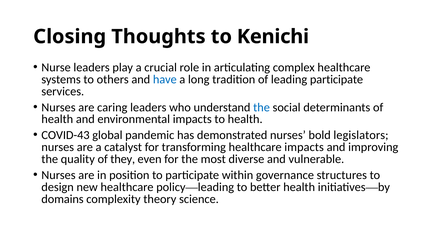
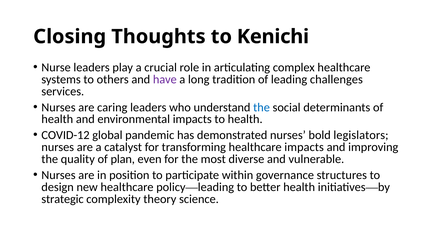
have colour: blue -> purple
leading participate: participate -> challenges
COVID-43: COVID-43 -> COVID-12
they: they -> plan
domains: domains -> strategic
